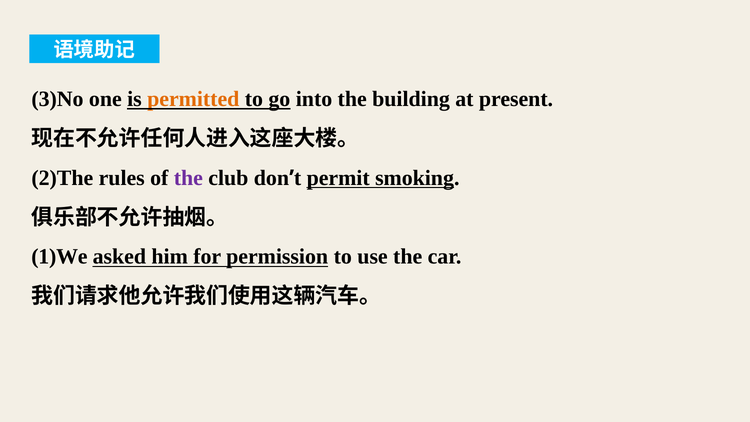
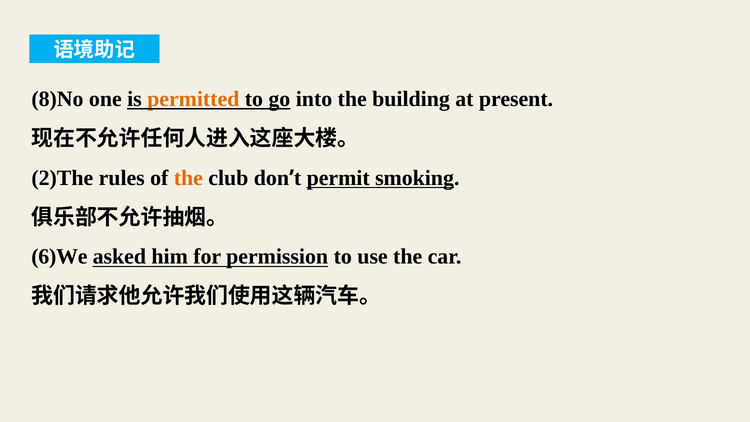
3)No: 3)No -> 8)No
the at (188, 178) colour: purple -> orange
1)We: 1)We -> 6)We
